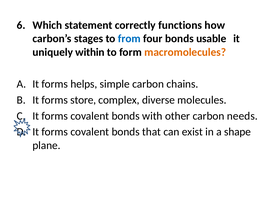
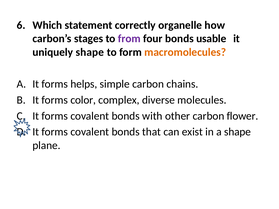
functions: functions -> organelle
from colour: blue -> purple
uniquely within: within -> shape
store: store -> color
needs: needs -> flower
